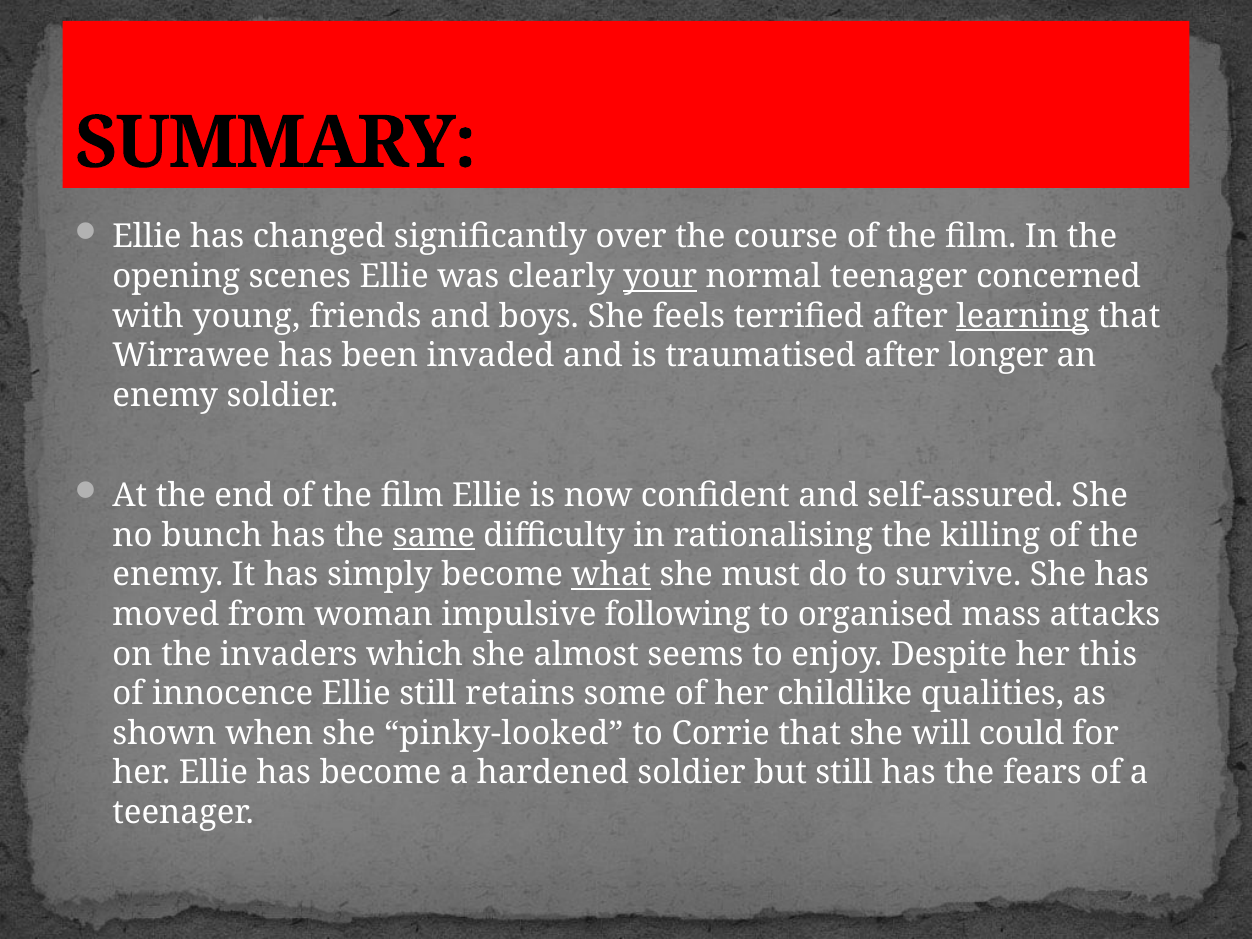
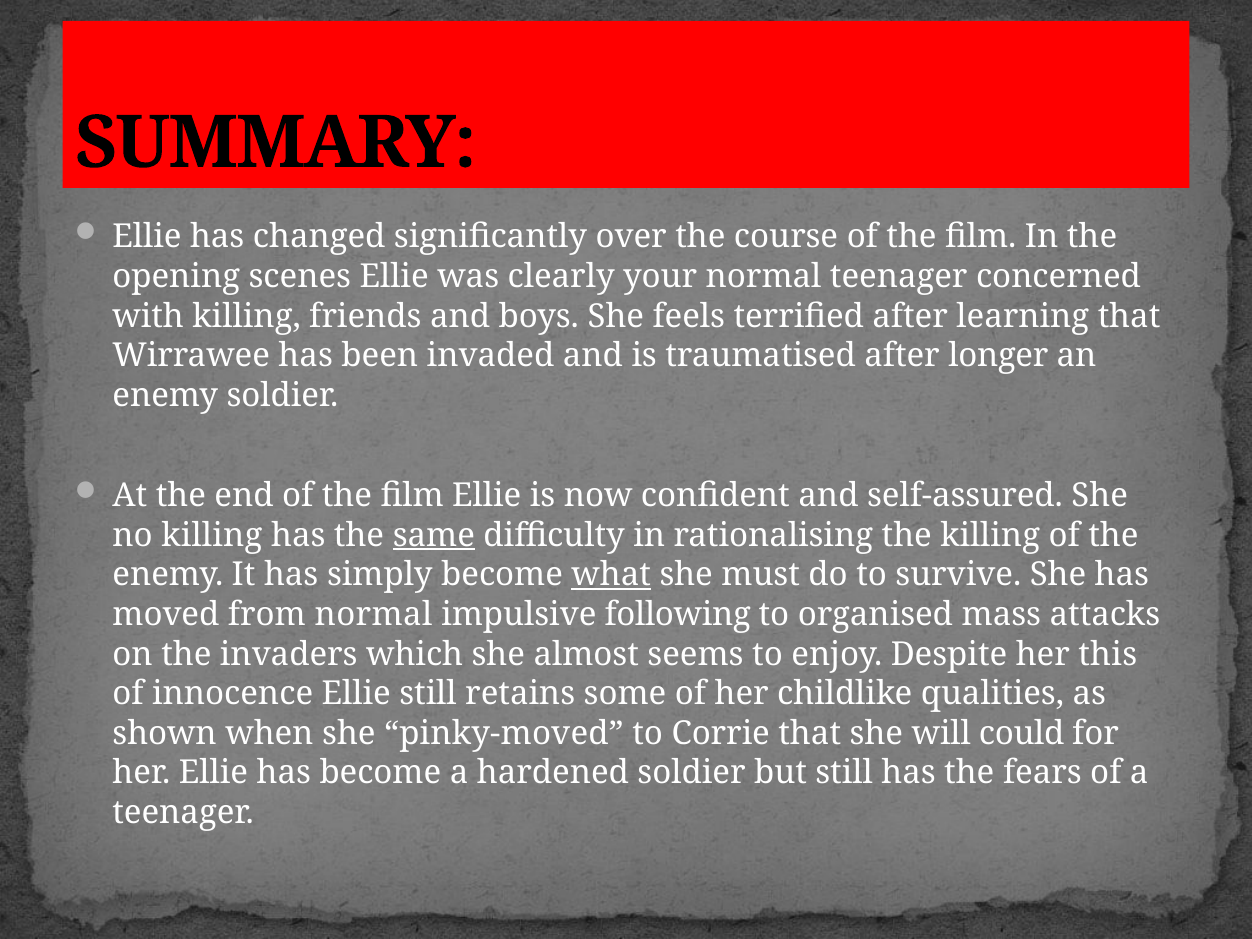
your underline: present -> none
with young: young -> killing
learning underline: present -> none
no bunch: bunch -> killing
from woman: woman -> normal
pinky-looked: pinky-looked -> pinky-moved
